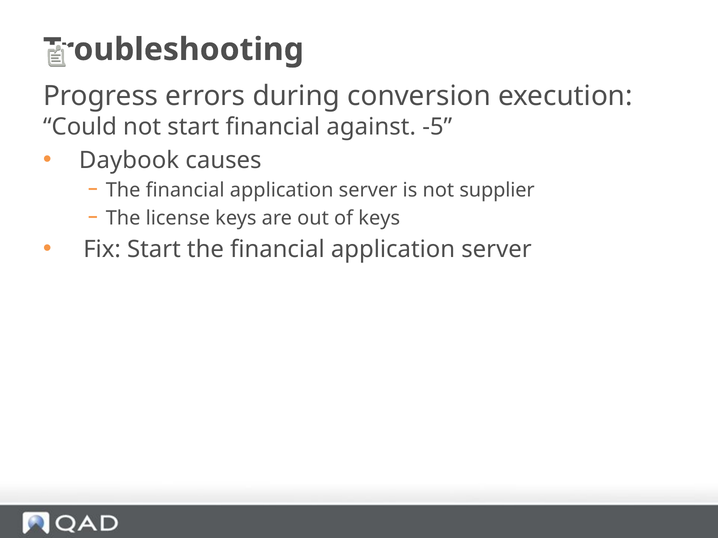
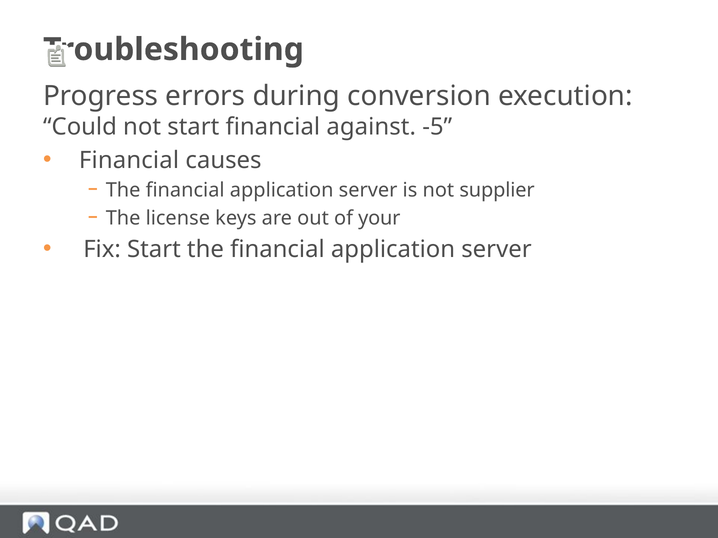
Daybook at (129, 160): Daybook -> Financial
of keys: keys -> your
